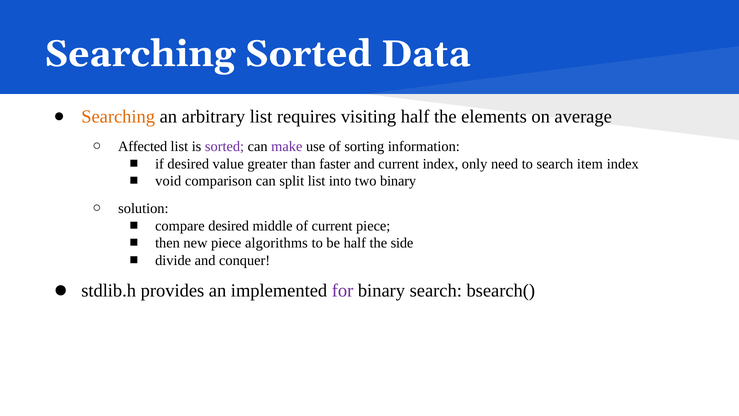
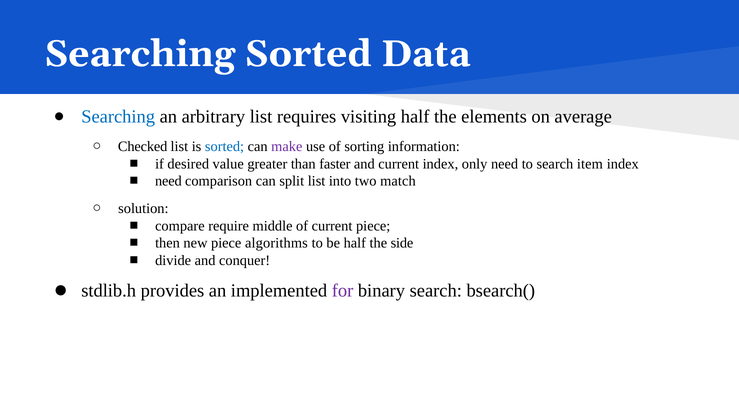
Searching at (118, 117) colour: orange -> blue
Affected: Affected -> Checked
sorted at (225, 146) colour: purple -> blue
void at (168, 181): void -> need
two binary: binary -> match
compare desired: desired -> require
